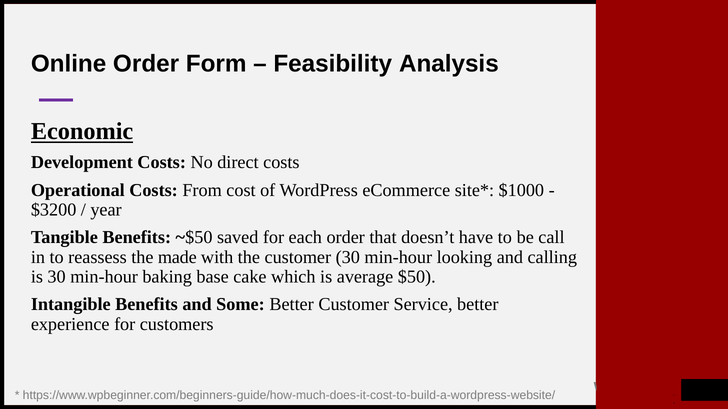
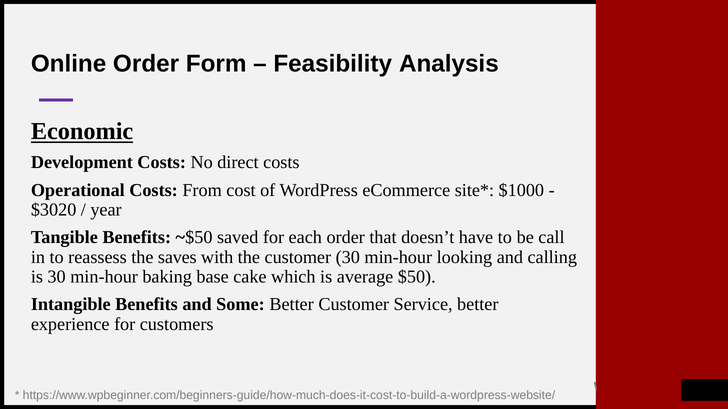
$3200: $3200 -> $3020
made: made -> saves
